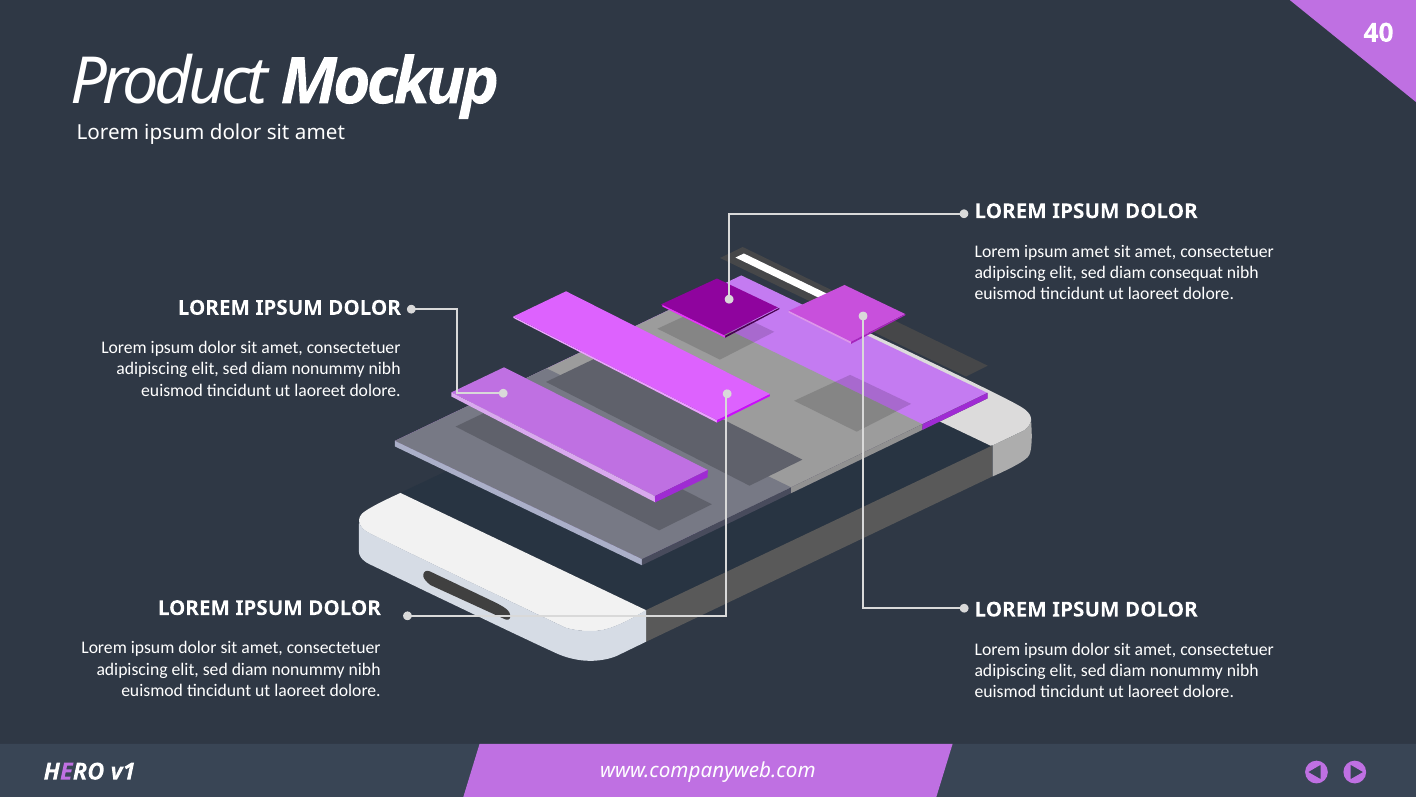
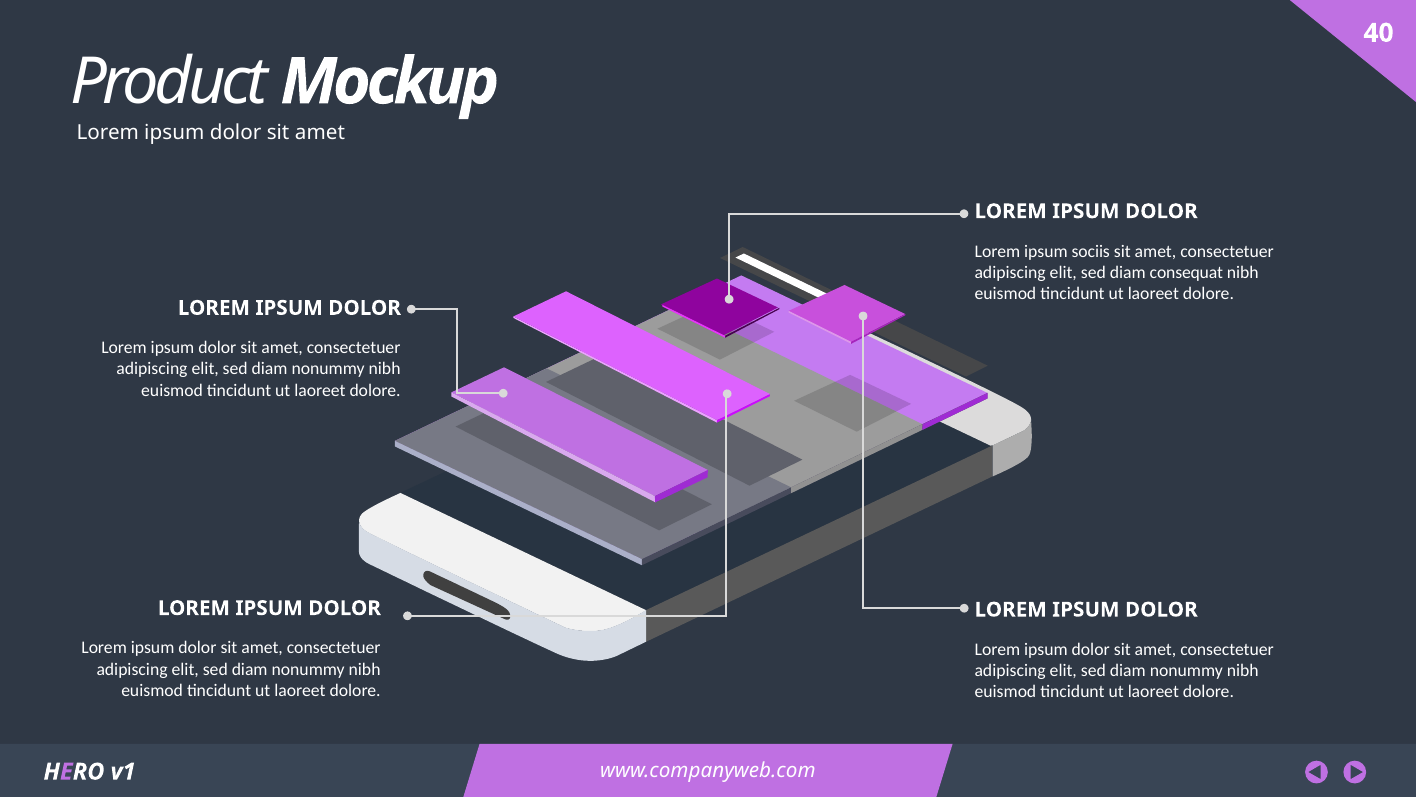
ipsum amet: amet -> sociis
